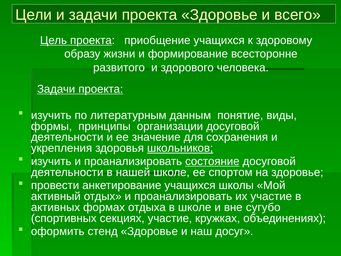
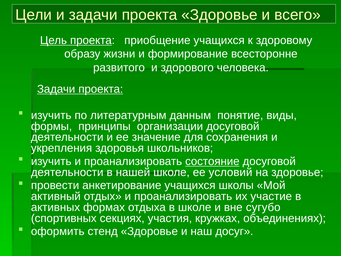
школьников underline: present -> none
спортом: спортом -> условий
секциях участие: участие -> участия
